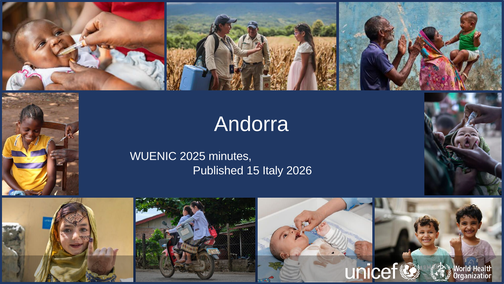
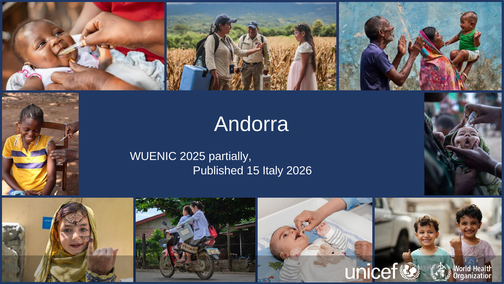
minutes: minutes -> partially
